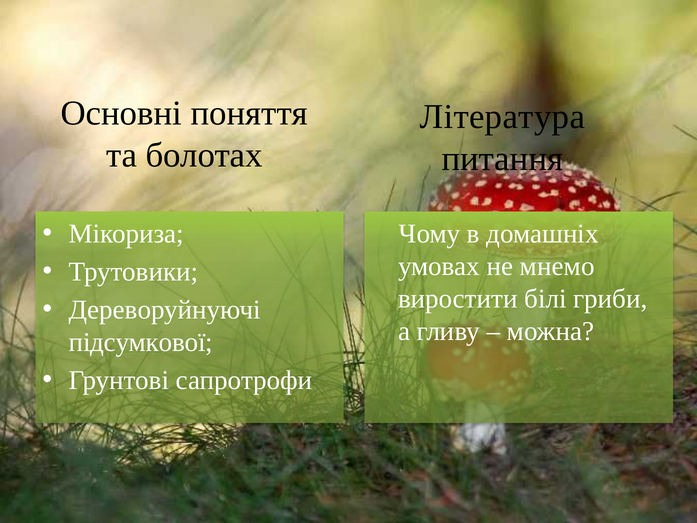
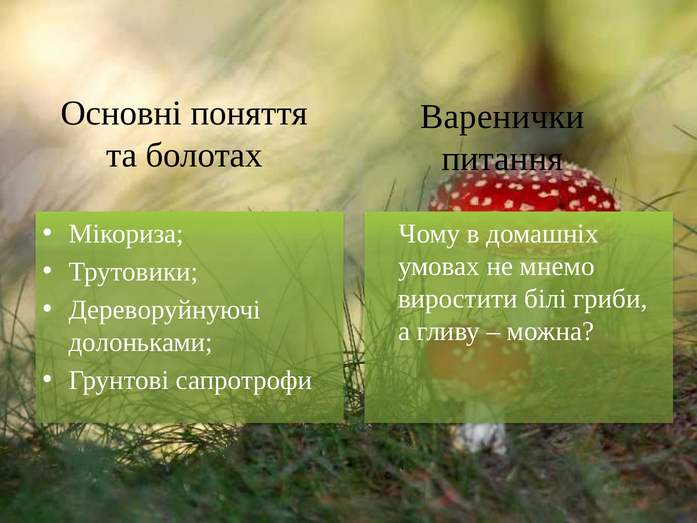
Література: Література -> Варенички
підсумкової: підсумкової -> долоньками
